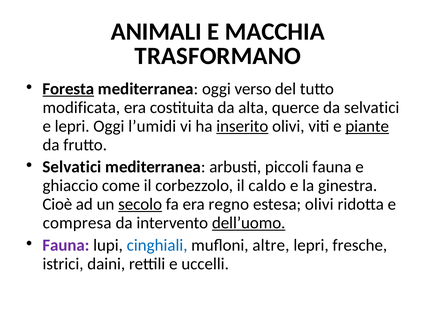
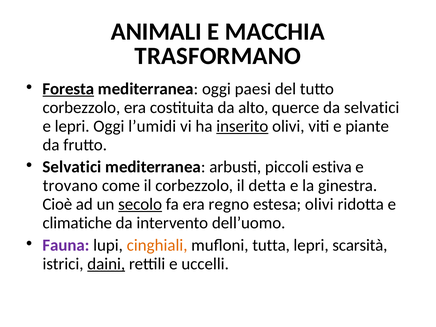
verso: verso -> paesi
modificata at (81, 108): modificata -> corbezzolo
alta: alta -> alto
piante underline: present -> none
piccoli fauna: fauna -> estiva
ghiaccio: ghiaccio -> trovano
caldo: caldo -> detta
compresa: compresa -> climatiche
dell’uomo underline: present -> none
cinghiali colour: blue -> orange
altre: altre -> tutta
fresche: fresche -> scarsità
daini underline: none -> present
